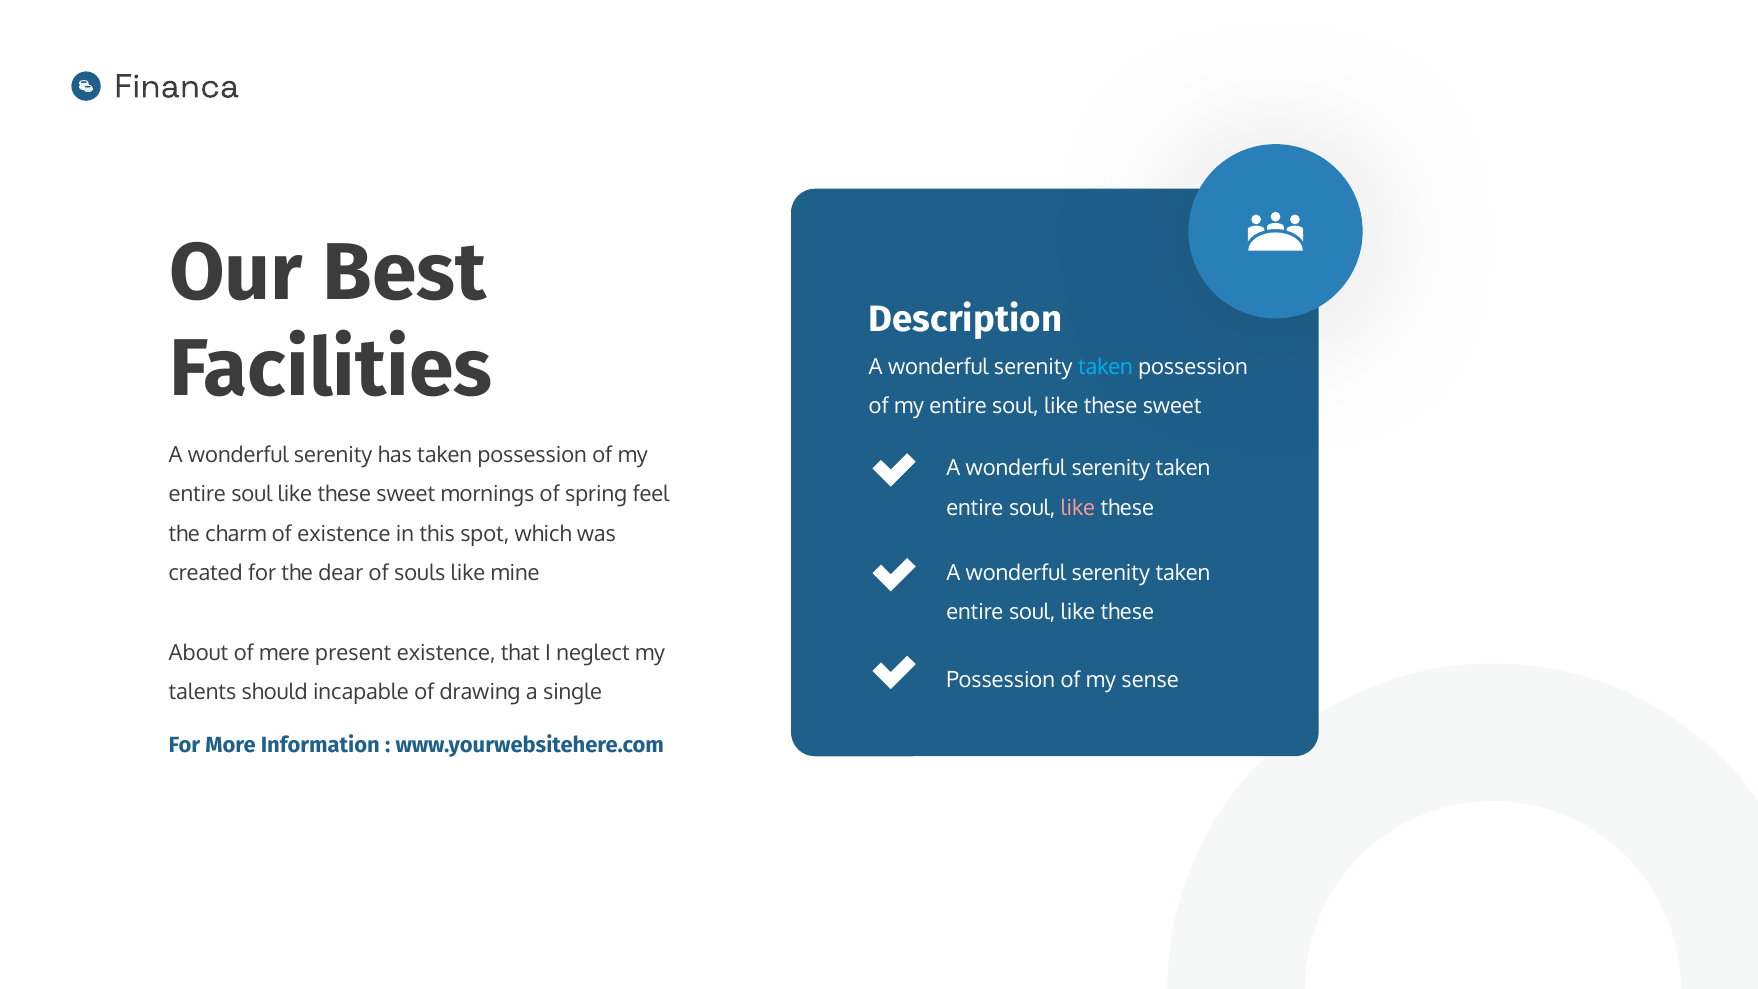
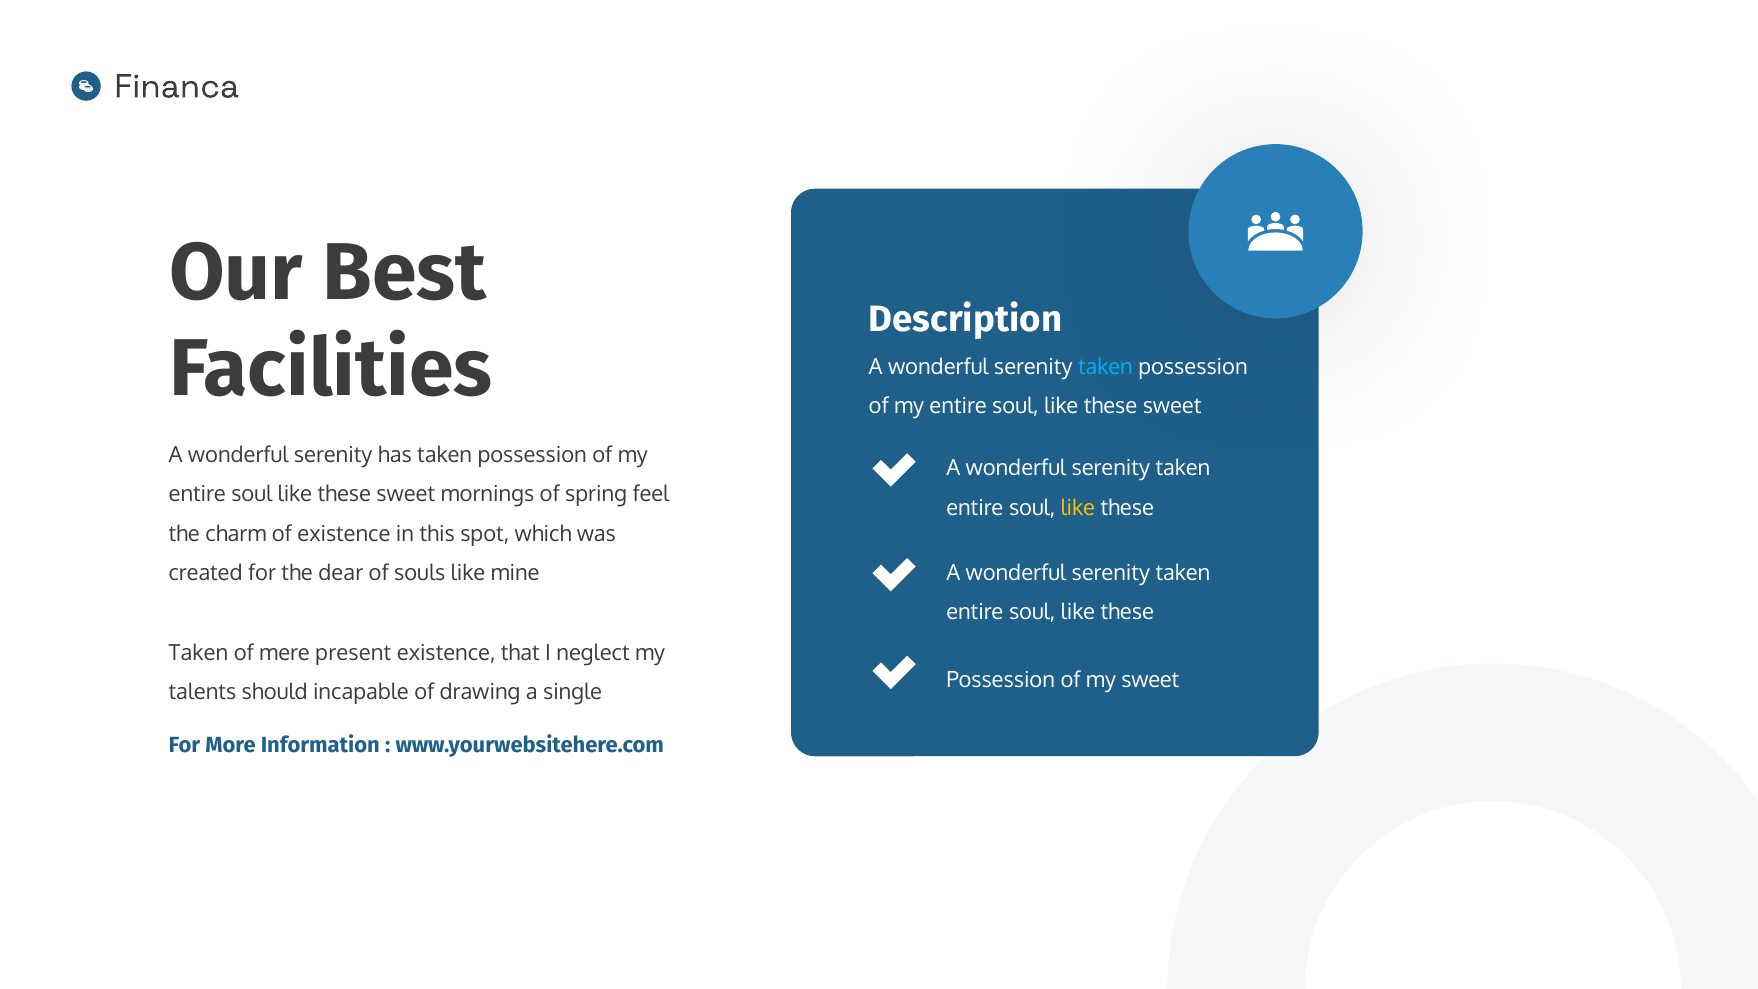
like at (1078, 508) colour: pink -> yellow
About at (198, 653): About -> Taken
my sense: sense -> sweet
